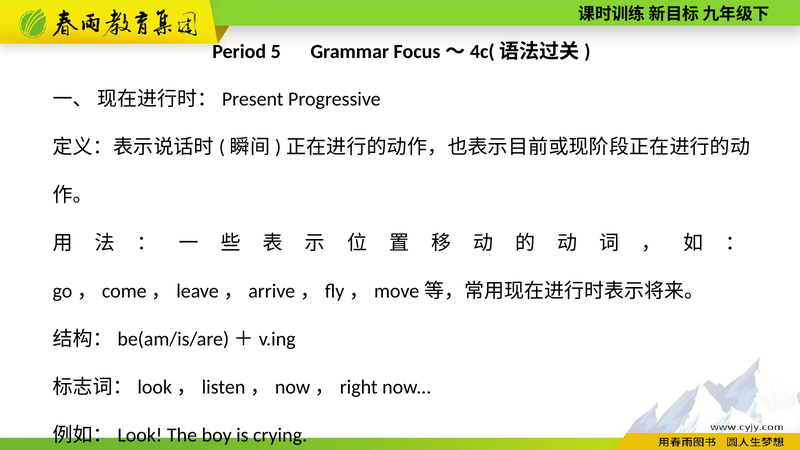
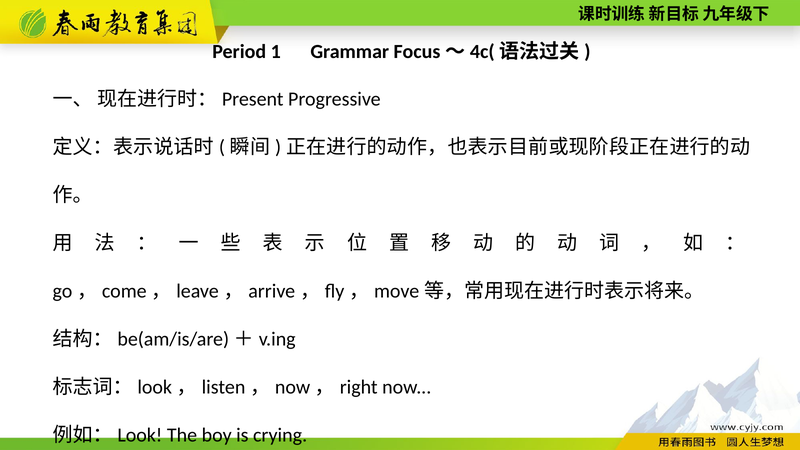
5: 5 -> 1
